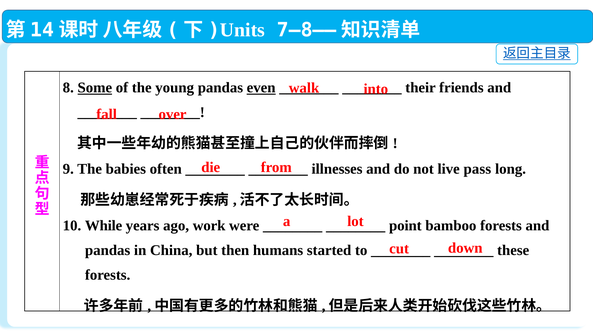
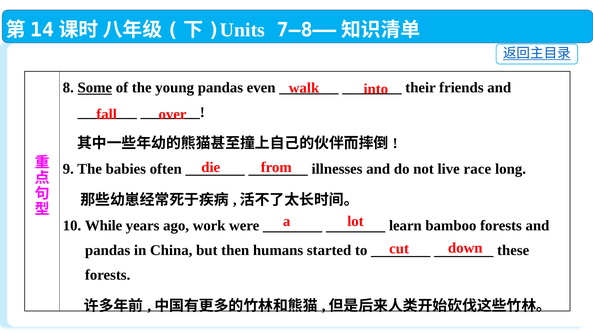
even underline: present -> none
pass: pass -> race
point: point -> learn
